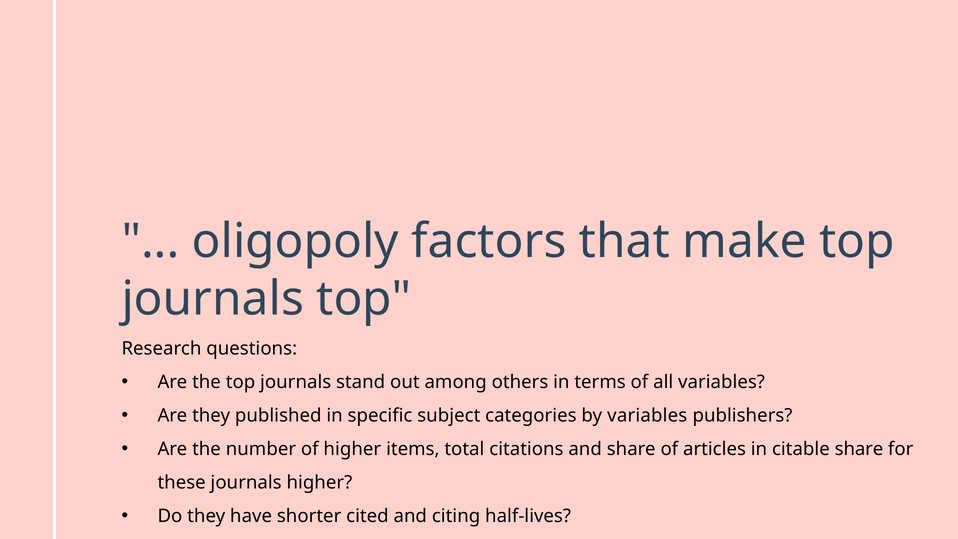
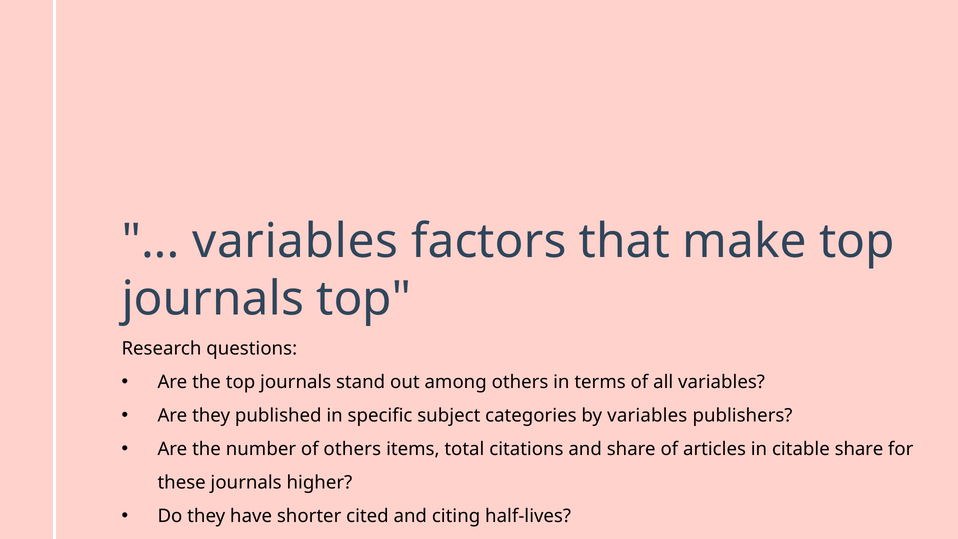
oligopoly at (295, 241): oligopoly -> variables
of higher: higher -> others
